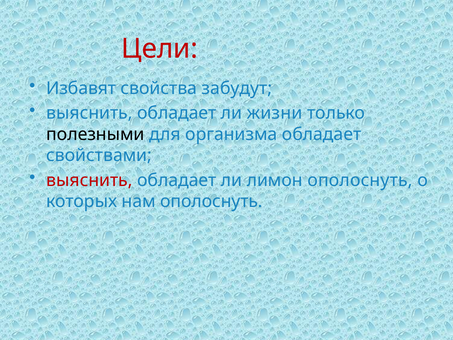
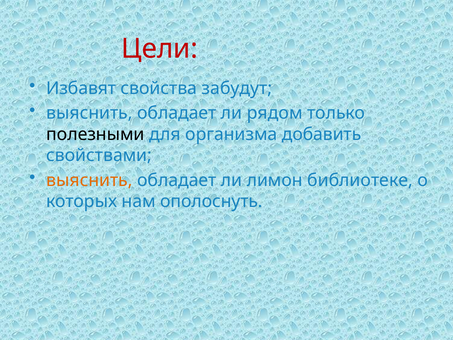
жизни: жизни -> рядом
организма обладает: обладает -> добавить
выяснить at (89, 180) colour: red -> orange
лимон ополоснуть: ополоснуть -> библиотеке
